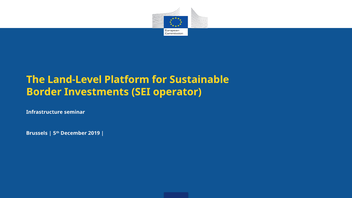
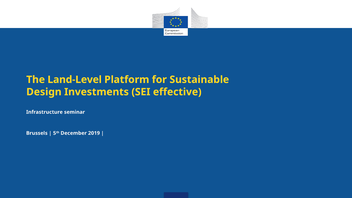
Border: Border -> Design
operator: operator -> effective
